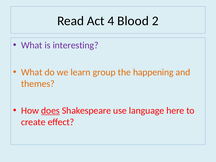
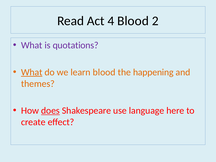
interesting: interesting -> quotations
What at (32, 72) underline: none -> present
learn group: group -> blood
